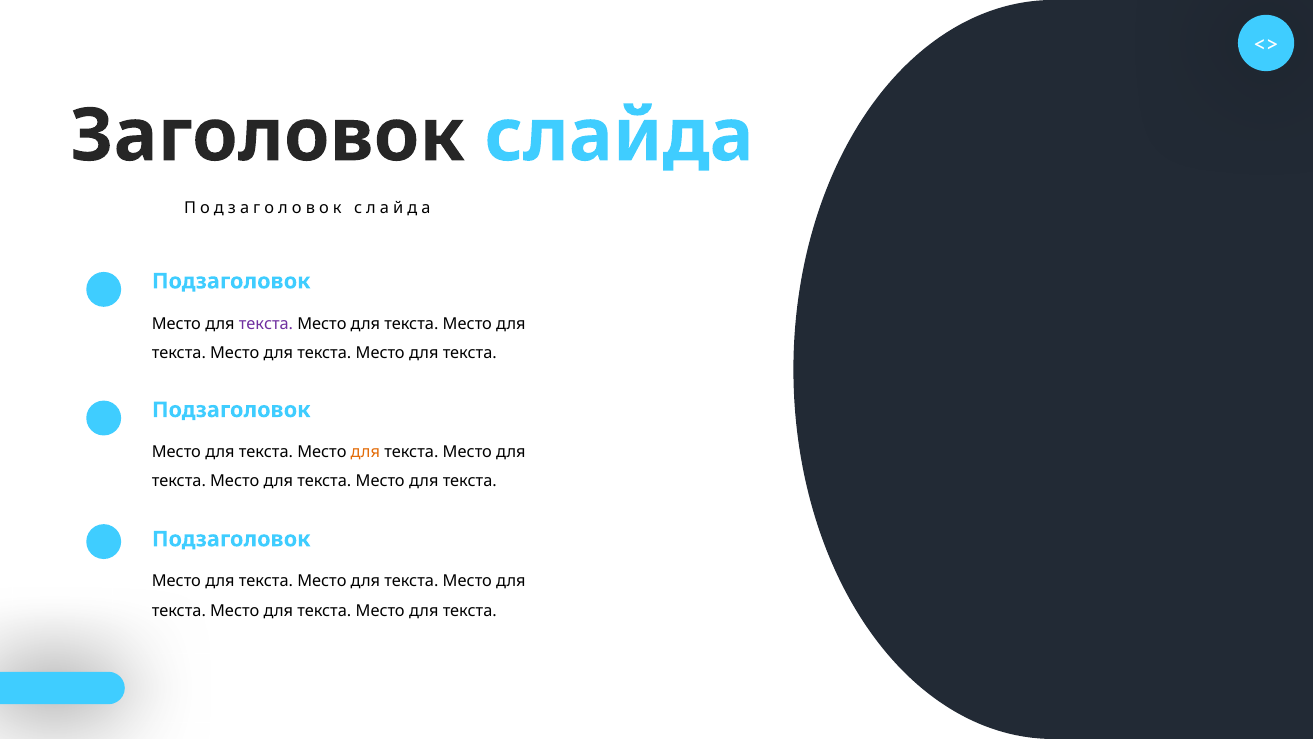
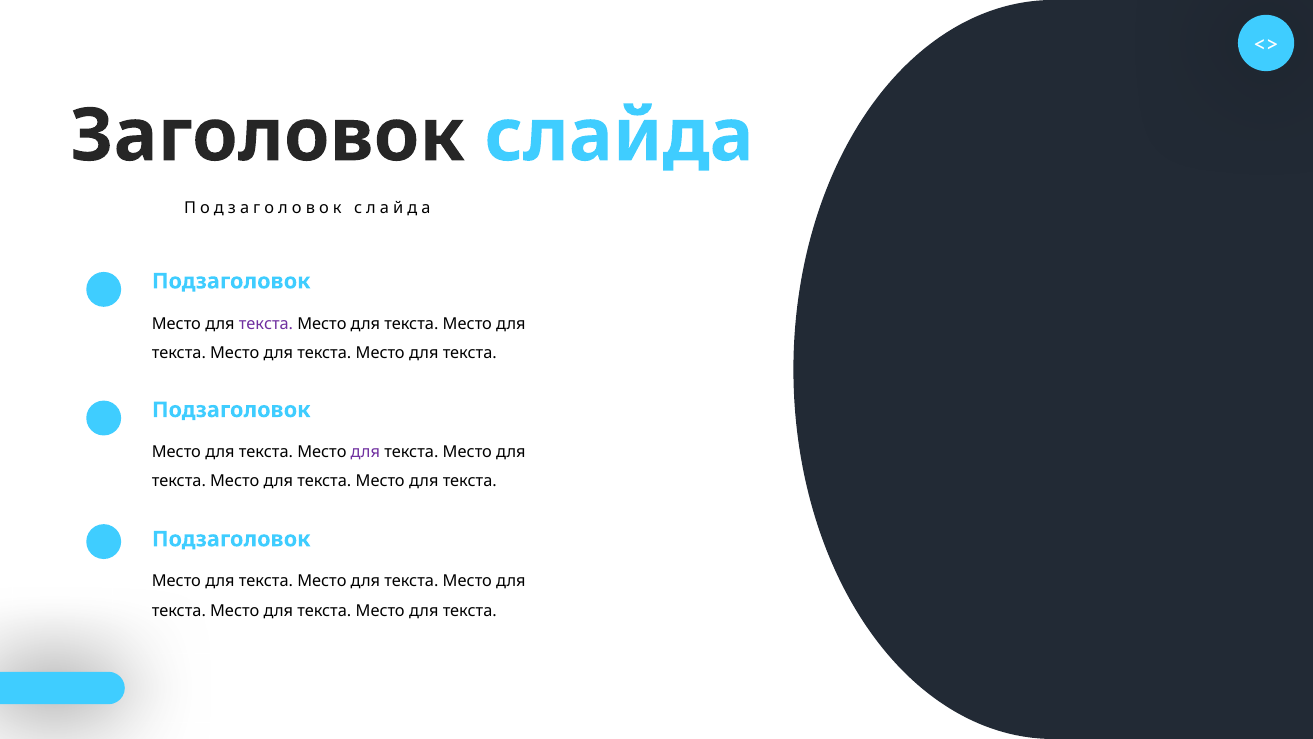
для at (365, 452) colour: orange -> purple
